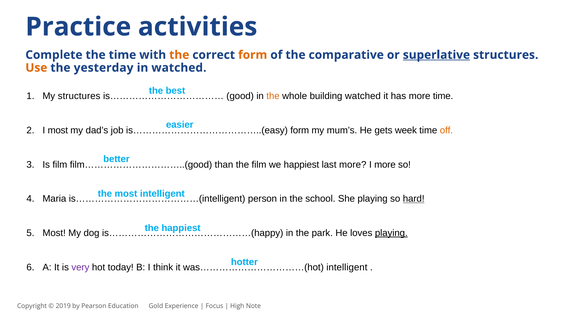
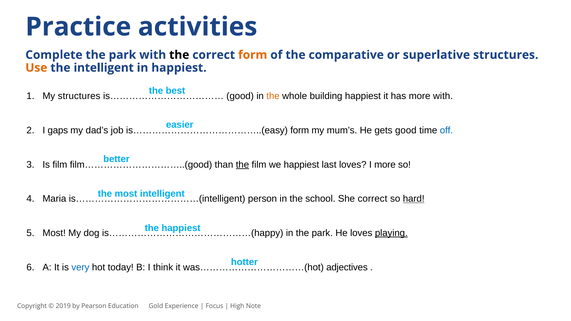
Complete the time: time -> park
the at (179, 55) colour: orange -> black
superlative underline: present -> none
the yesterday: yesterday -> intelligent
in watched: watched -> happiest
building watched: watched -> happiest
more time: time -> with
I most: most -> gaps
gets week: week -> good
off colour: orange -> blue
the at (242, 165) underline: none -> present
last more: more -> loves
She playing: playing -> correct
very colour: purple -> blue
intelligent at (347, 267): intelligent -> adjectives
